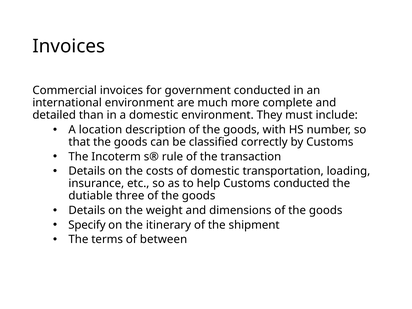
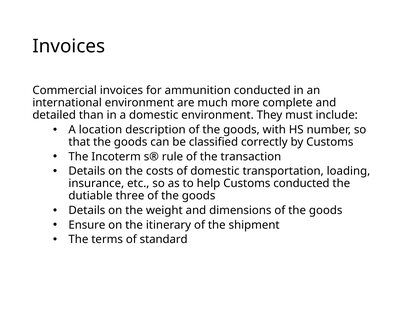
government: government -> ammunition
Specify: Specify -> Ensure
between: between -> standard
